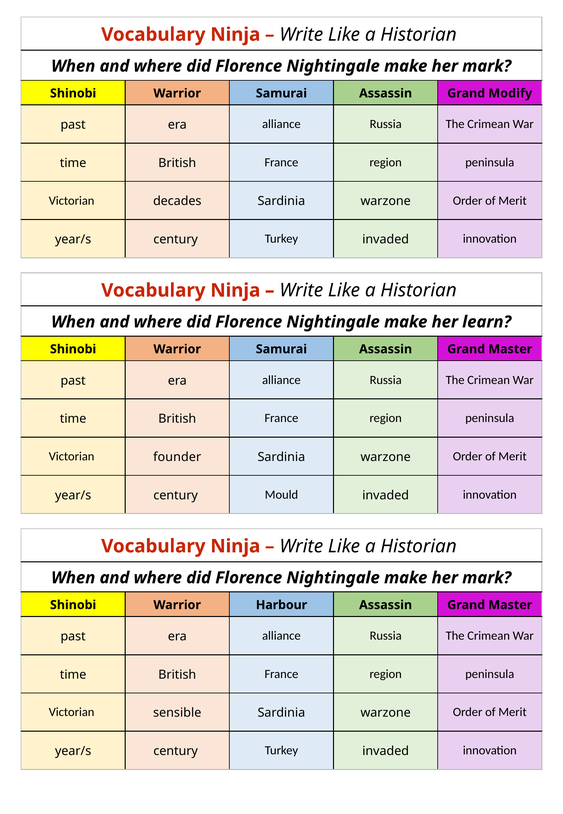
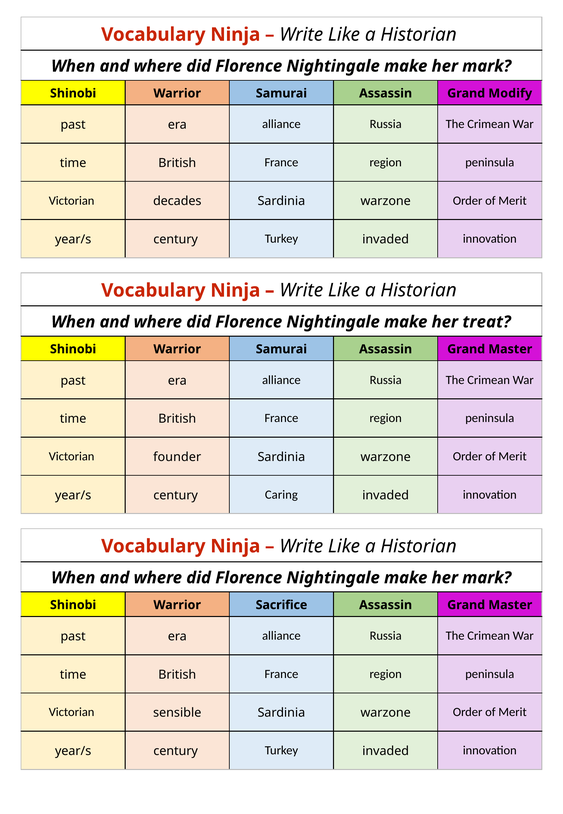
learn: learn -> treat
Mould: Mould -> Caring
Harbour: Harbour -> Sacrifice
